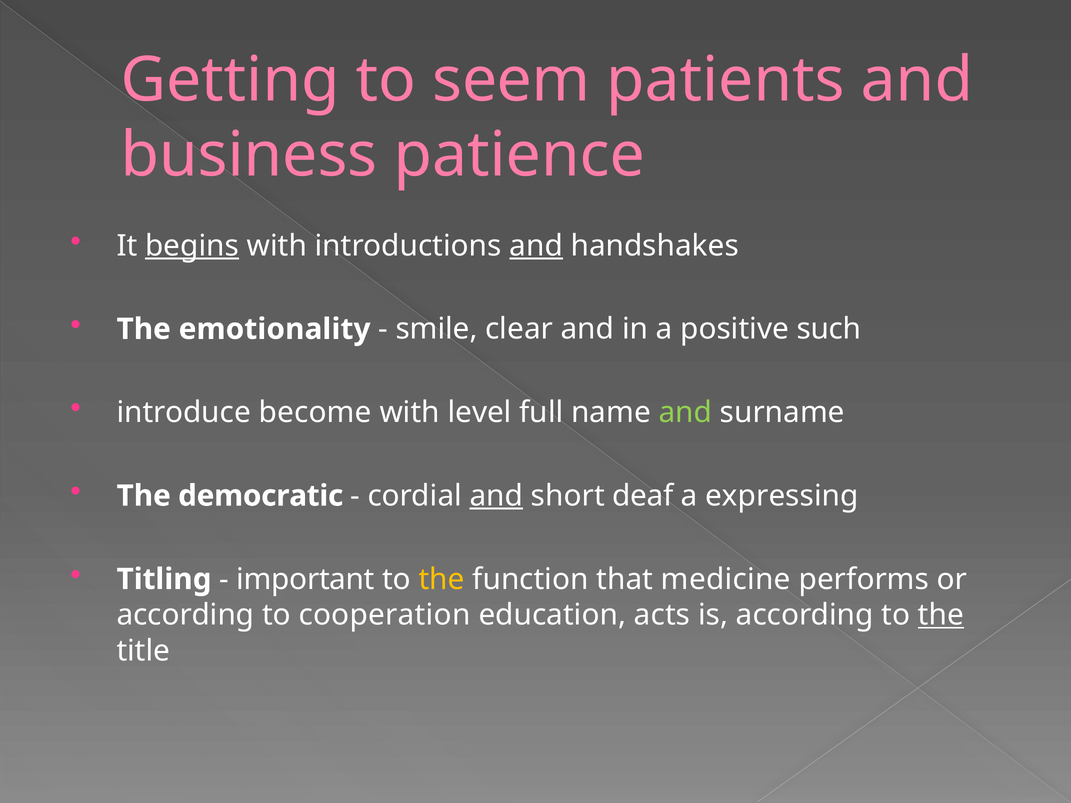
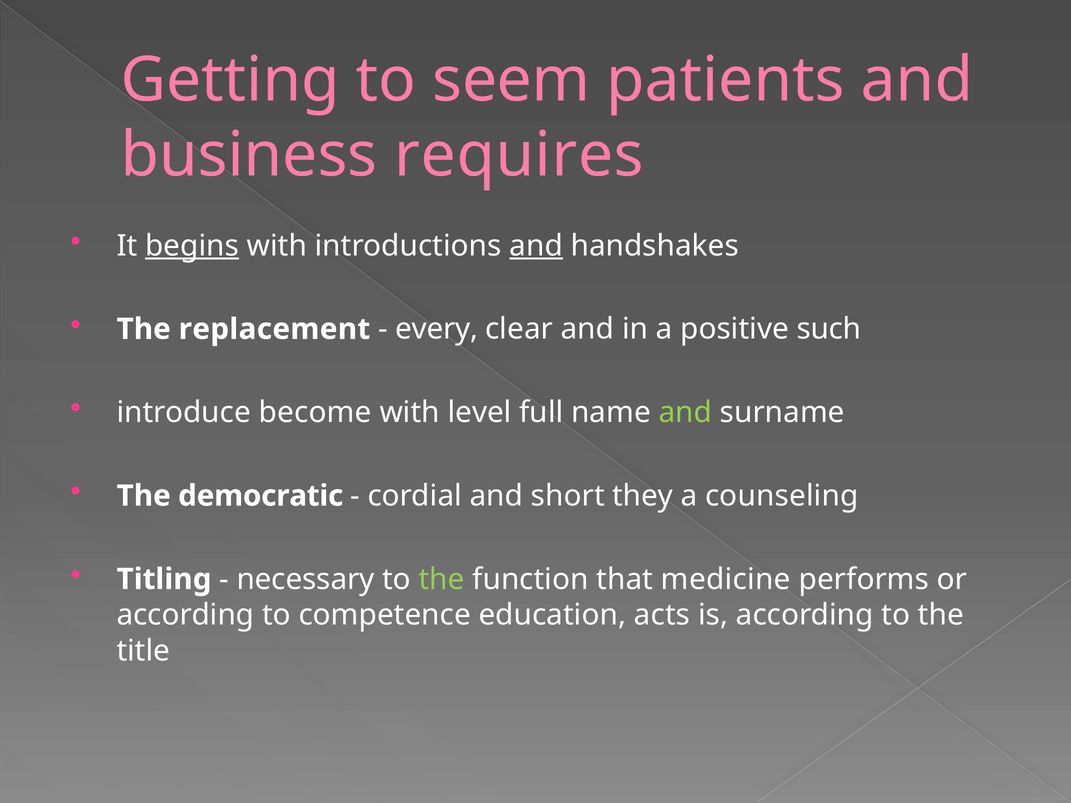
patience: patience -> requires
emotionality: emotionality -> replacement
smile: smile -> every
and at (496, 496) underline: present -> none
deaf: deaf -> they
expressing: expressing -> counseling
important: important -> necessary
the at (442, 579) colour: yellow -> light green
cooperation: cooperation -> competence
the at (941, 615) underline: present -> none
